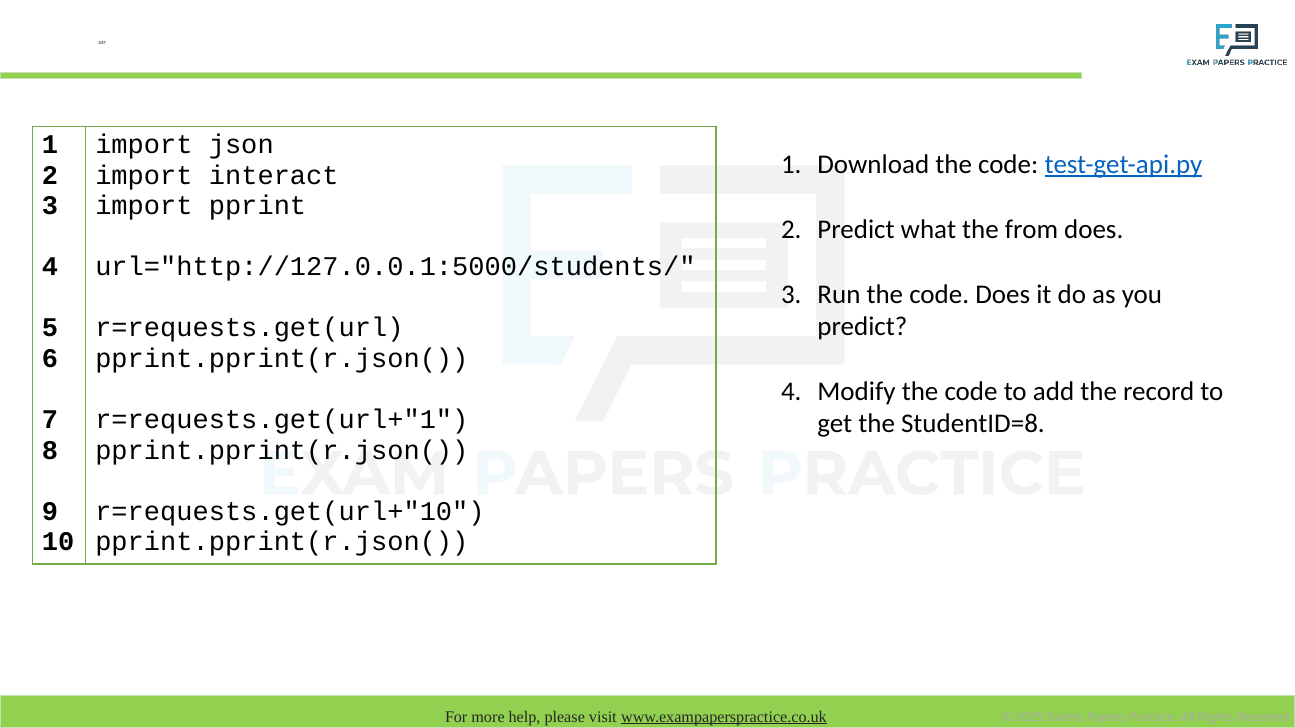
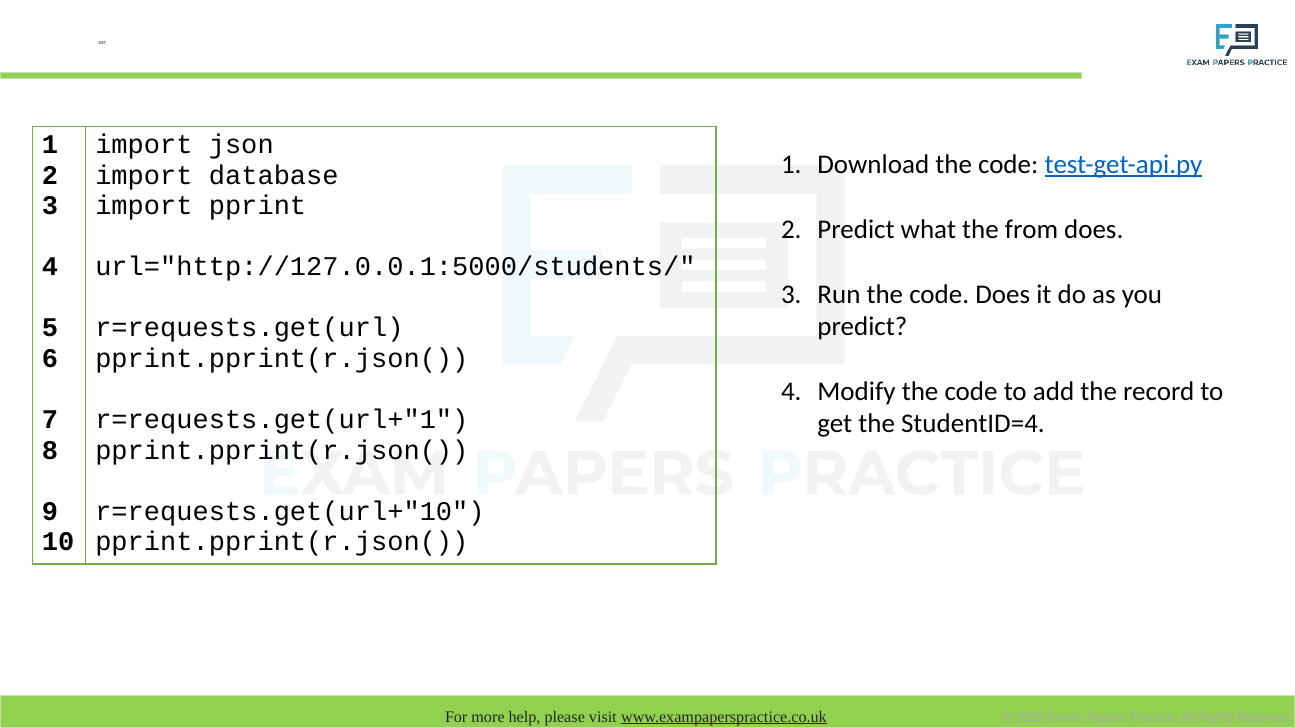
interact: interact -> database
StudentID=8: StudentID=8 -> StudentID=4
